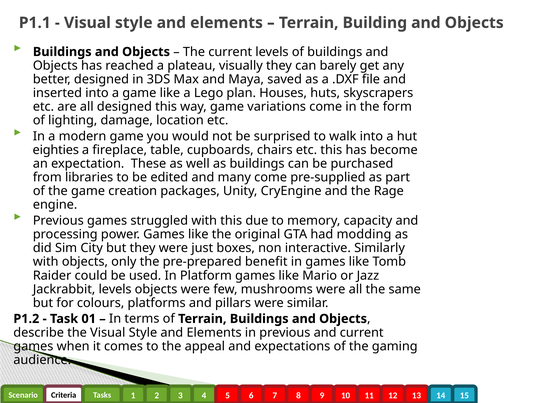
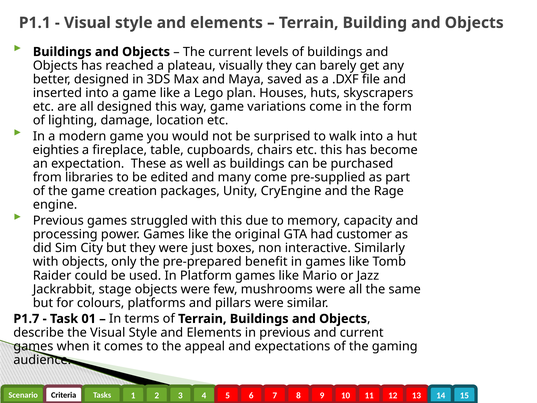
modding: modding -> customer
Jackrabbit levels: levels -> stage
P1.2: P1.2 -> P1.7
